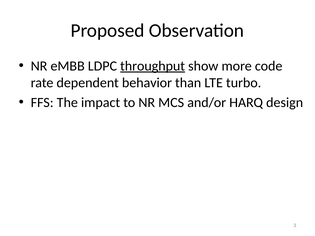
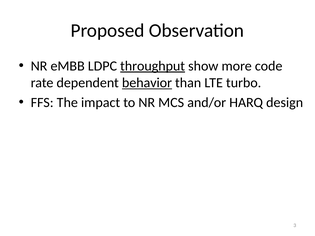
behavior underline: none -> present
